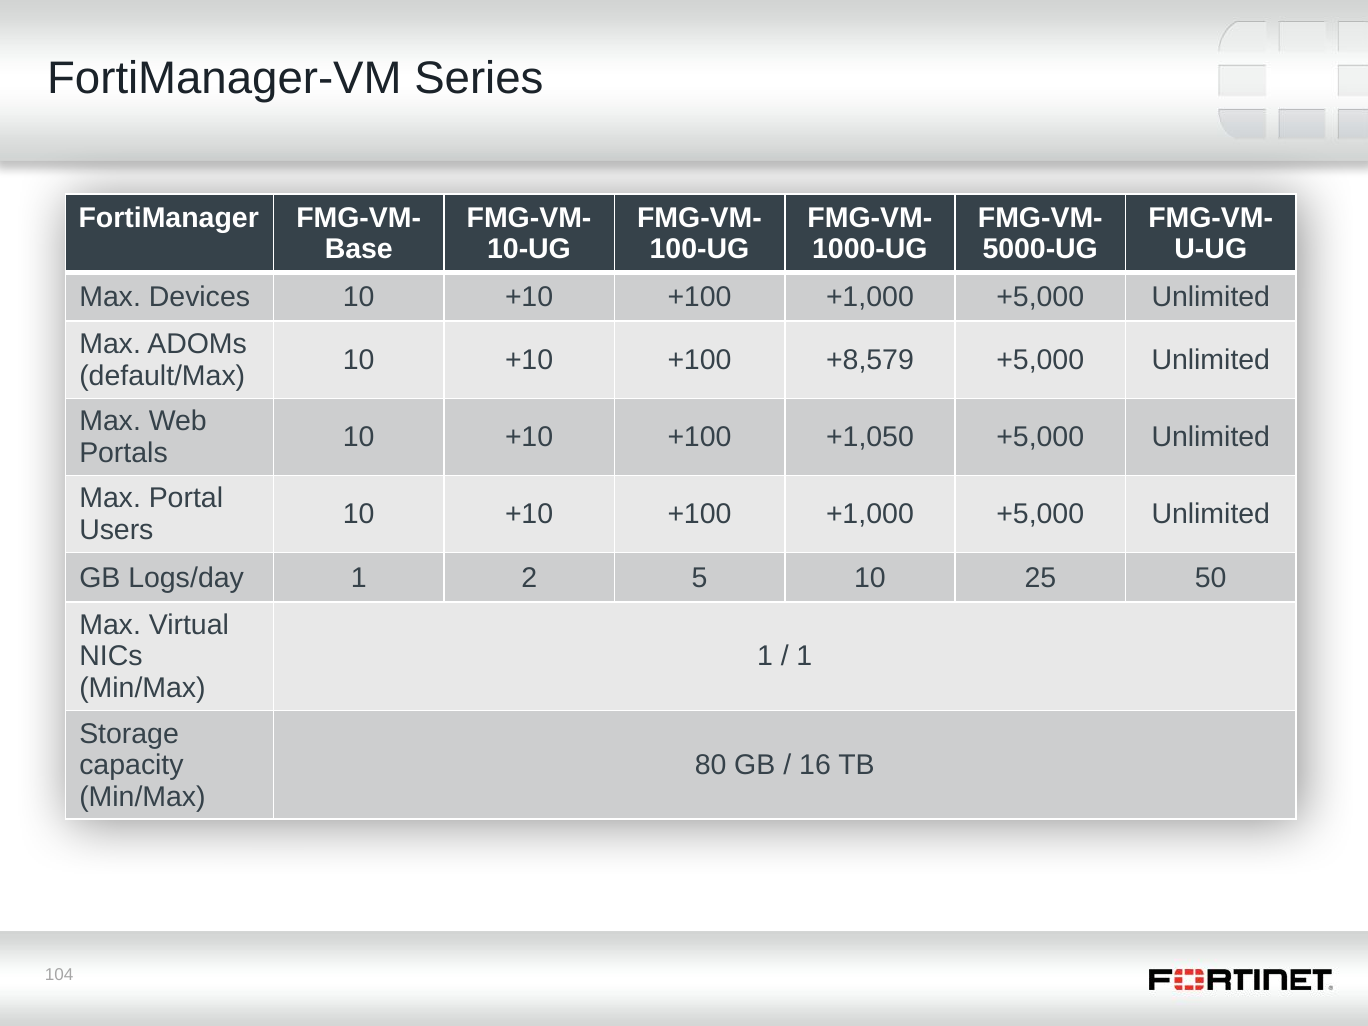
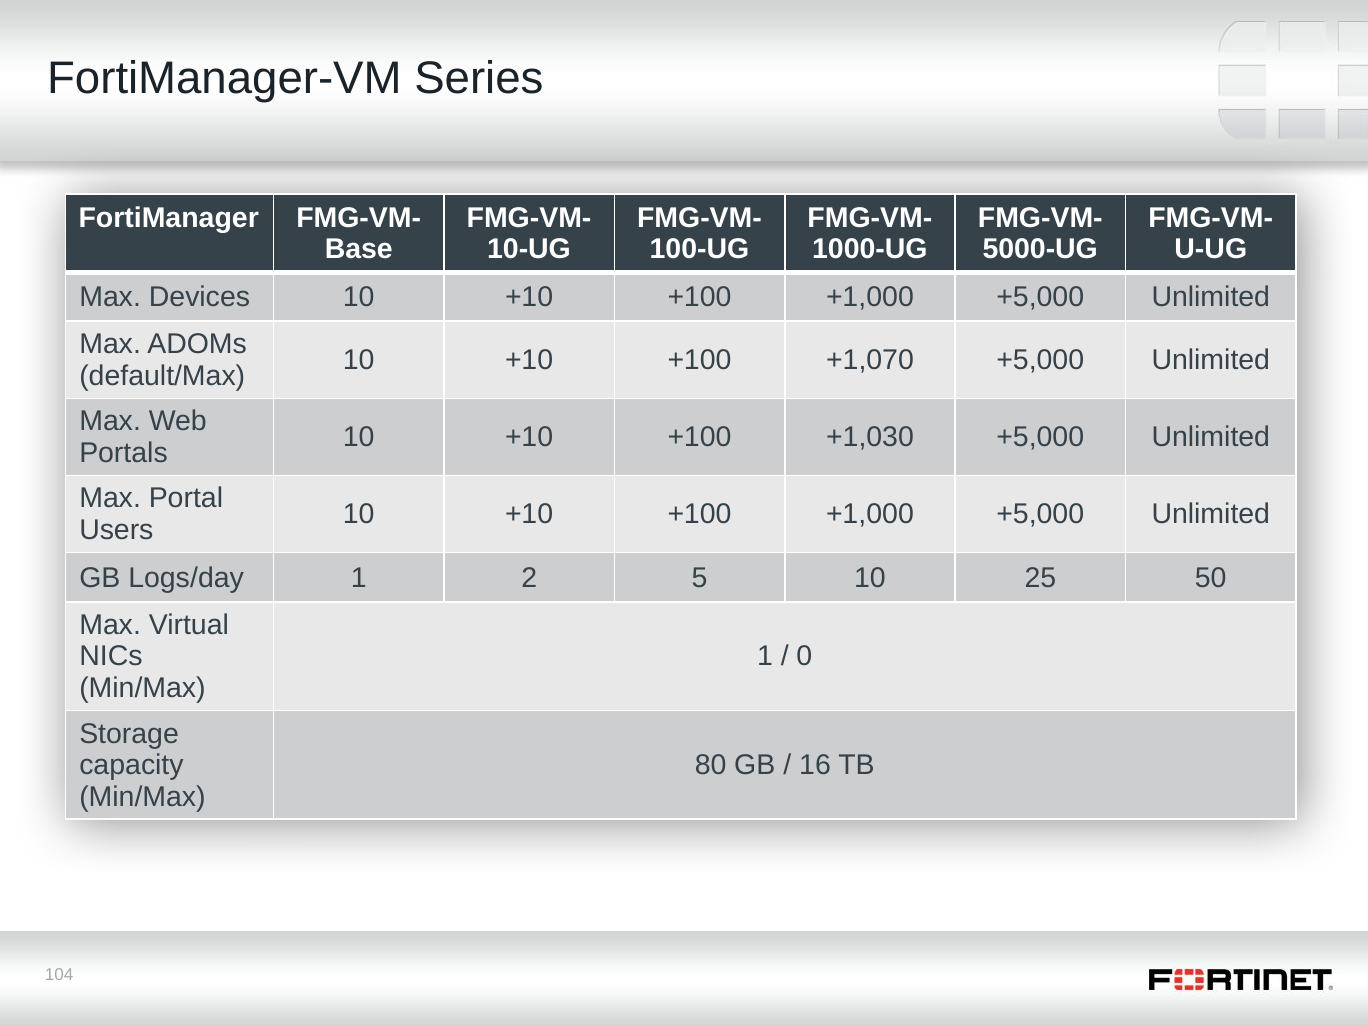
+8,579: +8,579 -> +1,070
+1,050: +1,050 -> +1,030
1 at (804, 657): 1 -> 0
